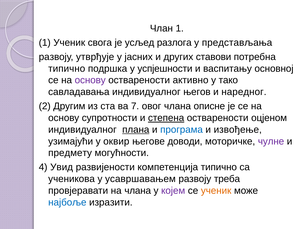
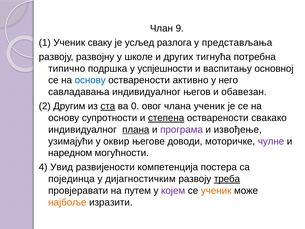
Члан 1: 1 -> 9
свога: свога -> сваку
утврђује: утврђује -> развојну
јасних: јасних -> школе
ставови: ставови -> тигнућа
основу at (90, 80) colour: purple -> blue
тако: тако -> него
наредног: наредног -> обавезан
ста underline: none -> present
7: 7 -> 0
члана описне: описне -> ученик
оцјеном: оцјеном -> свакако
програма colour: blue -> purple
предмету: предмету -> наредном
компетенција типично: типично -> постера
ученикова: ученикова -> појединца
усавршавањем: усавршавањем -> дијагностичким
треба underline: none -> present
на члана: члана -> путем
најбоље colour: blue -> orange
